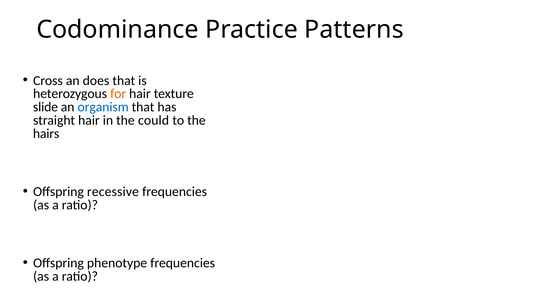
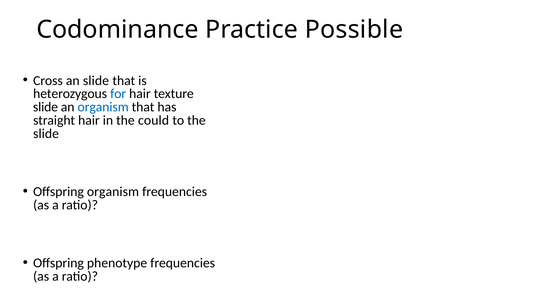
Patterns: Patterns -> Possible
an does: does -> slide
for colour: orange -> blue
hairs at (46, 134): hairs -> slide
Offspring recessive: recessive -> organism
